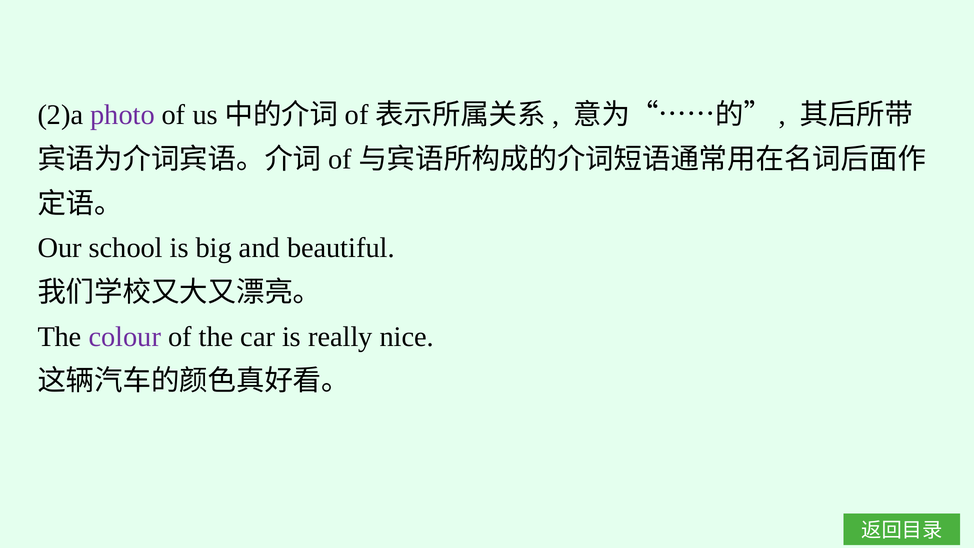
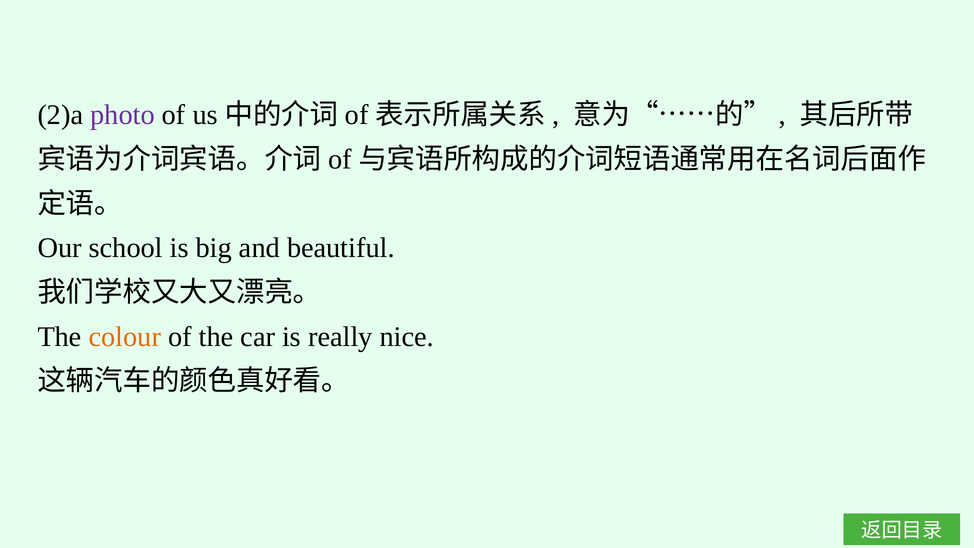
colour colour: purple -> orange
